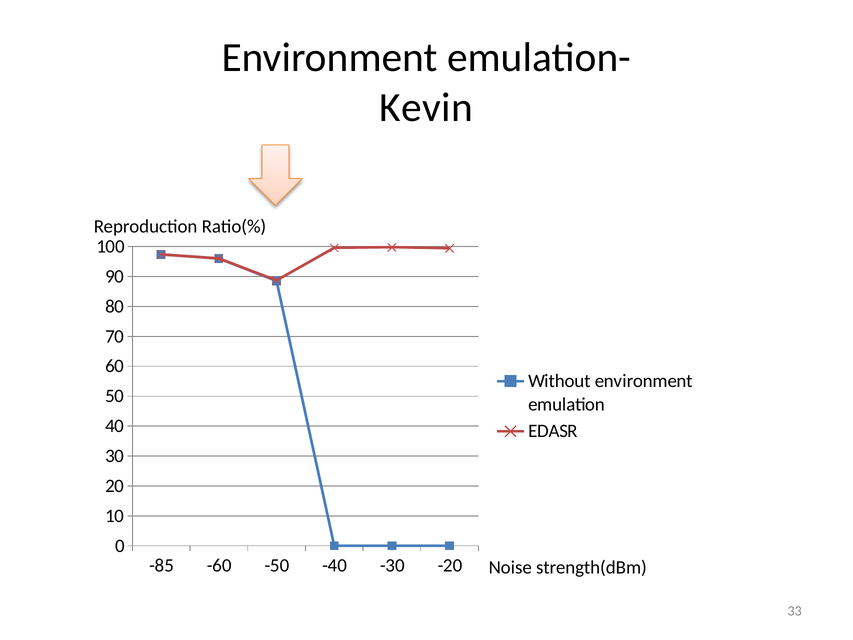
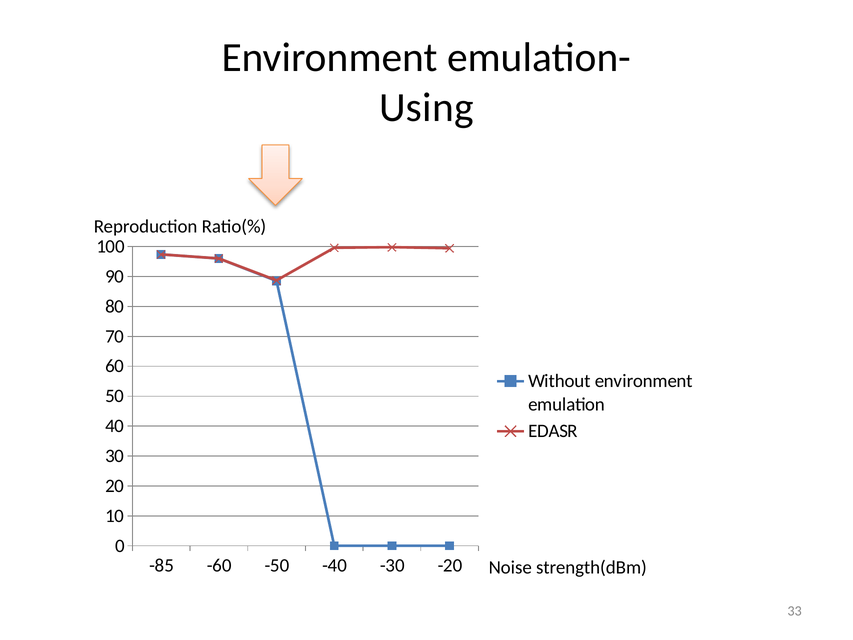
Kevin: Kevin -> Using
